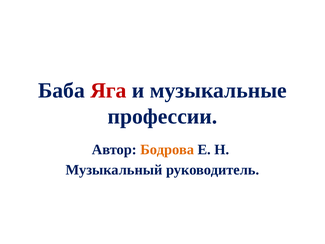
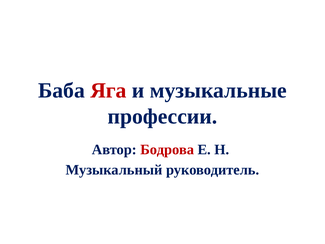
Бодрова colour: orange -> red
